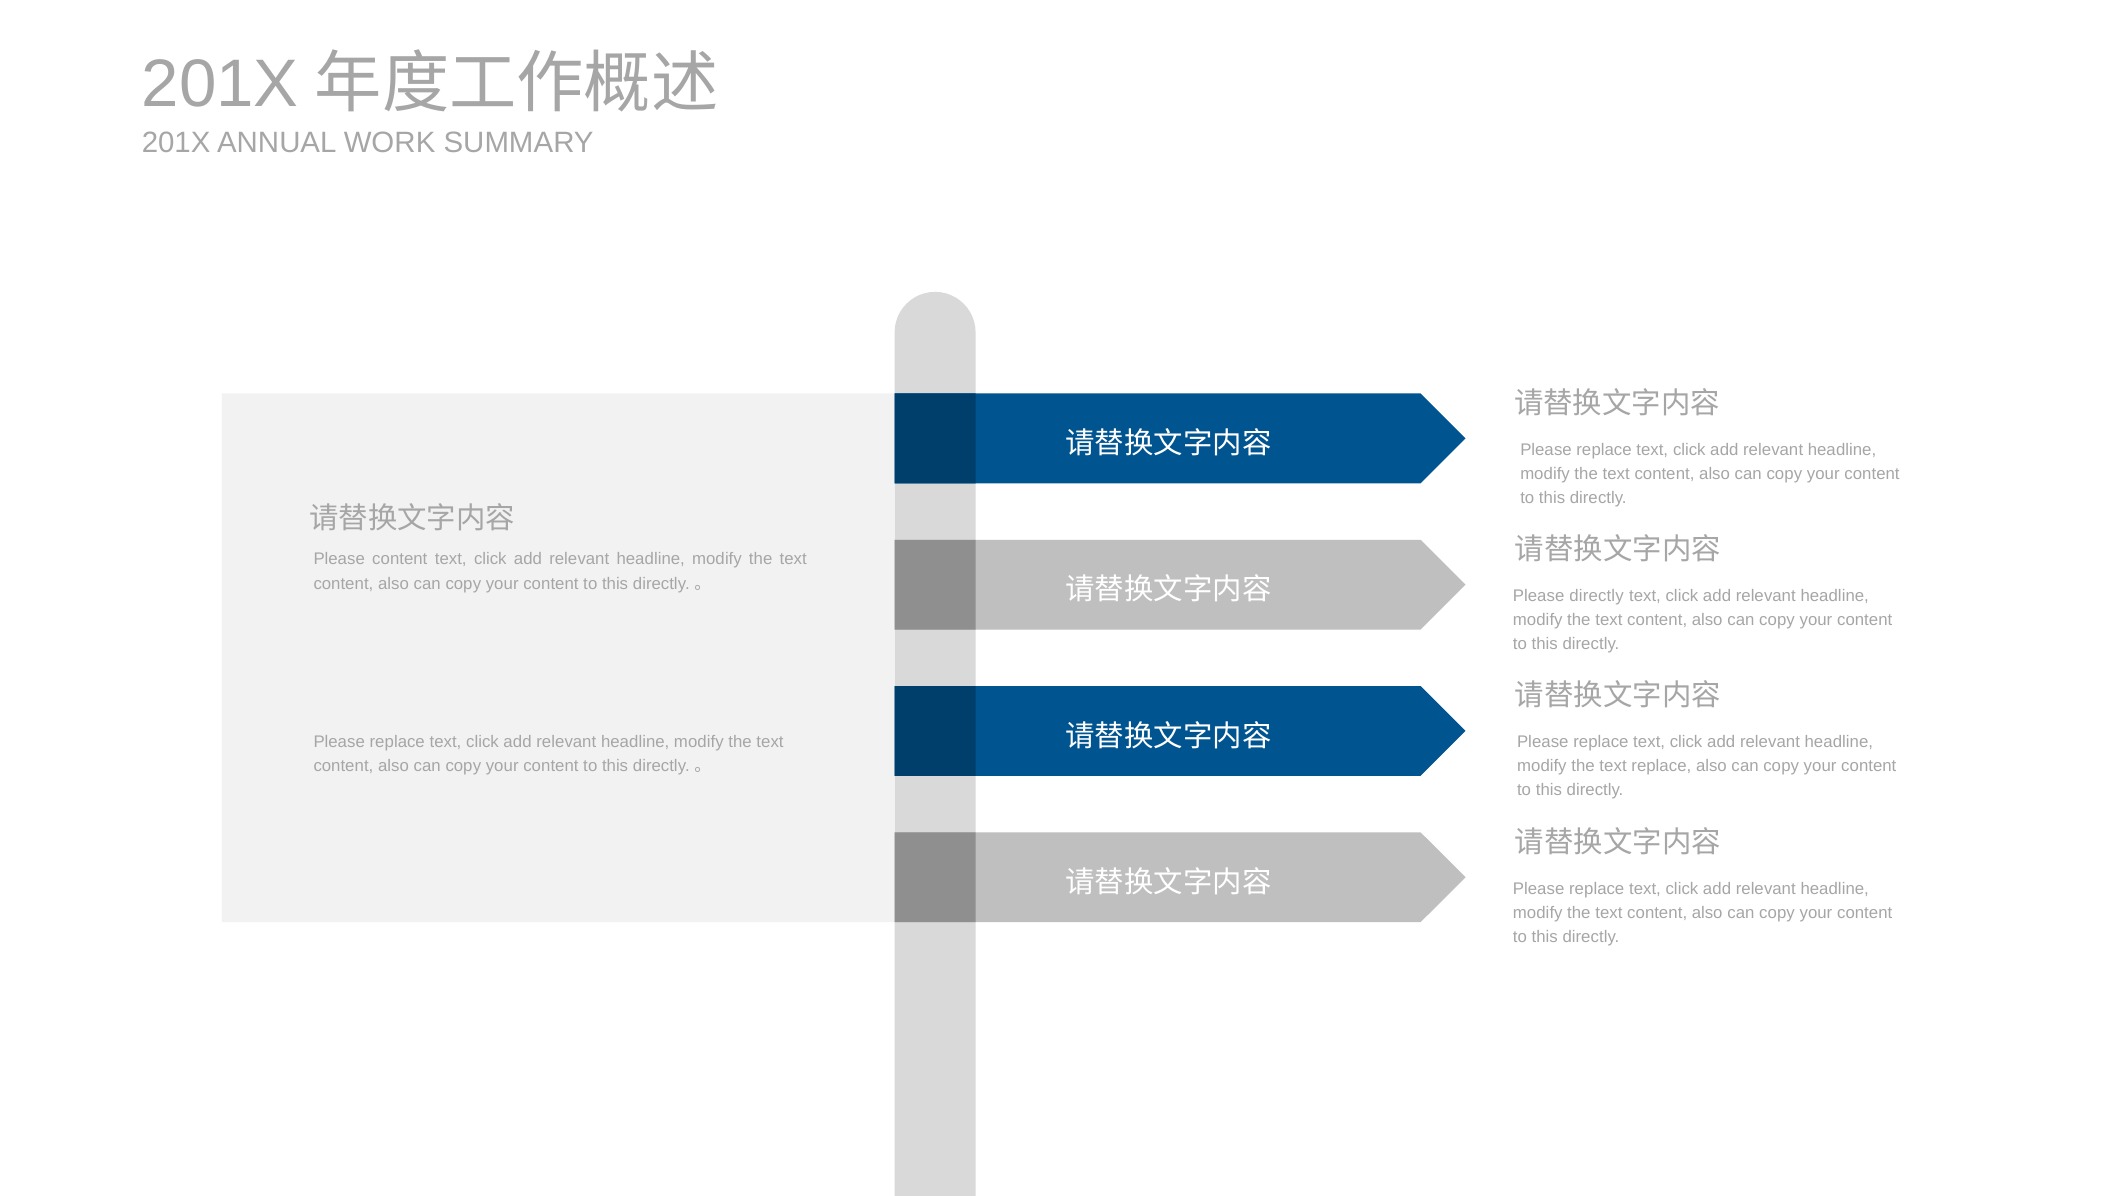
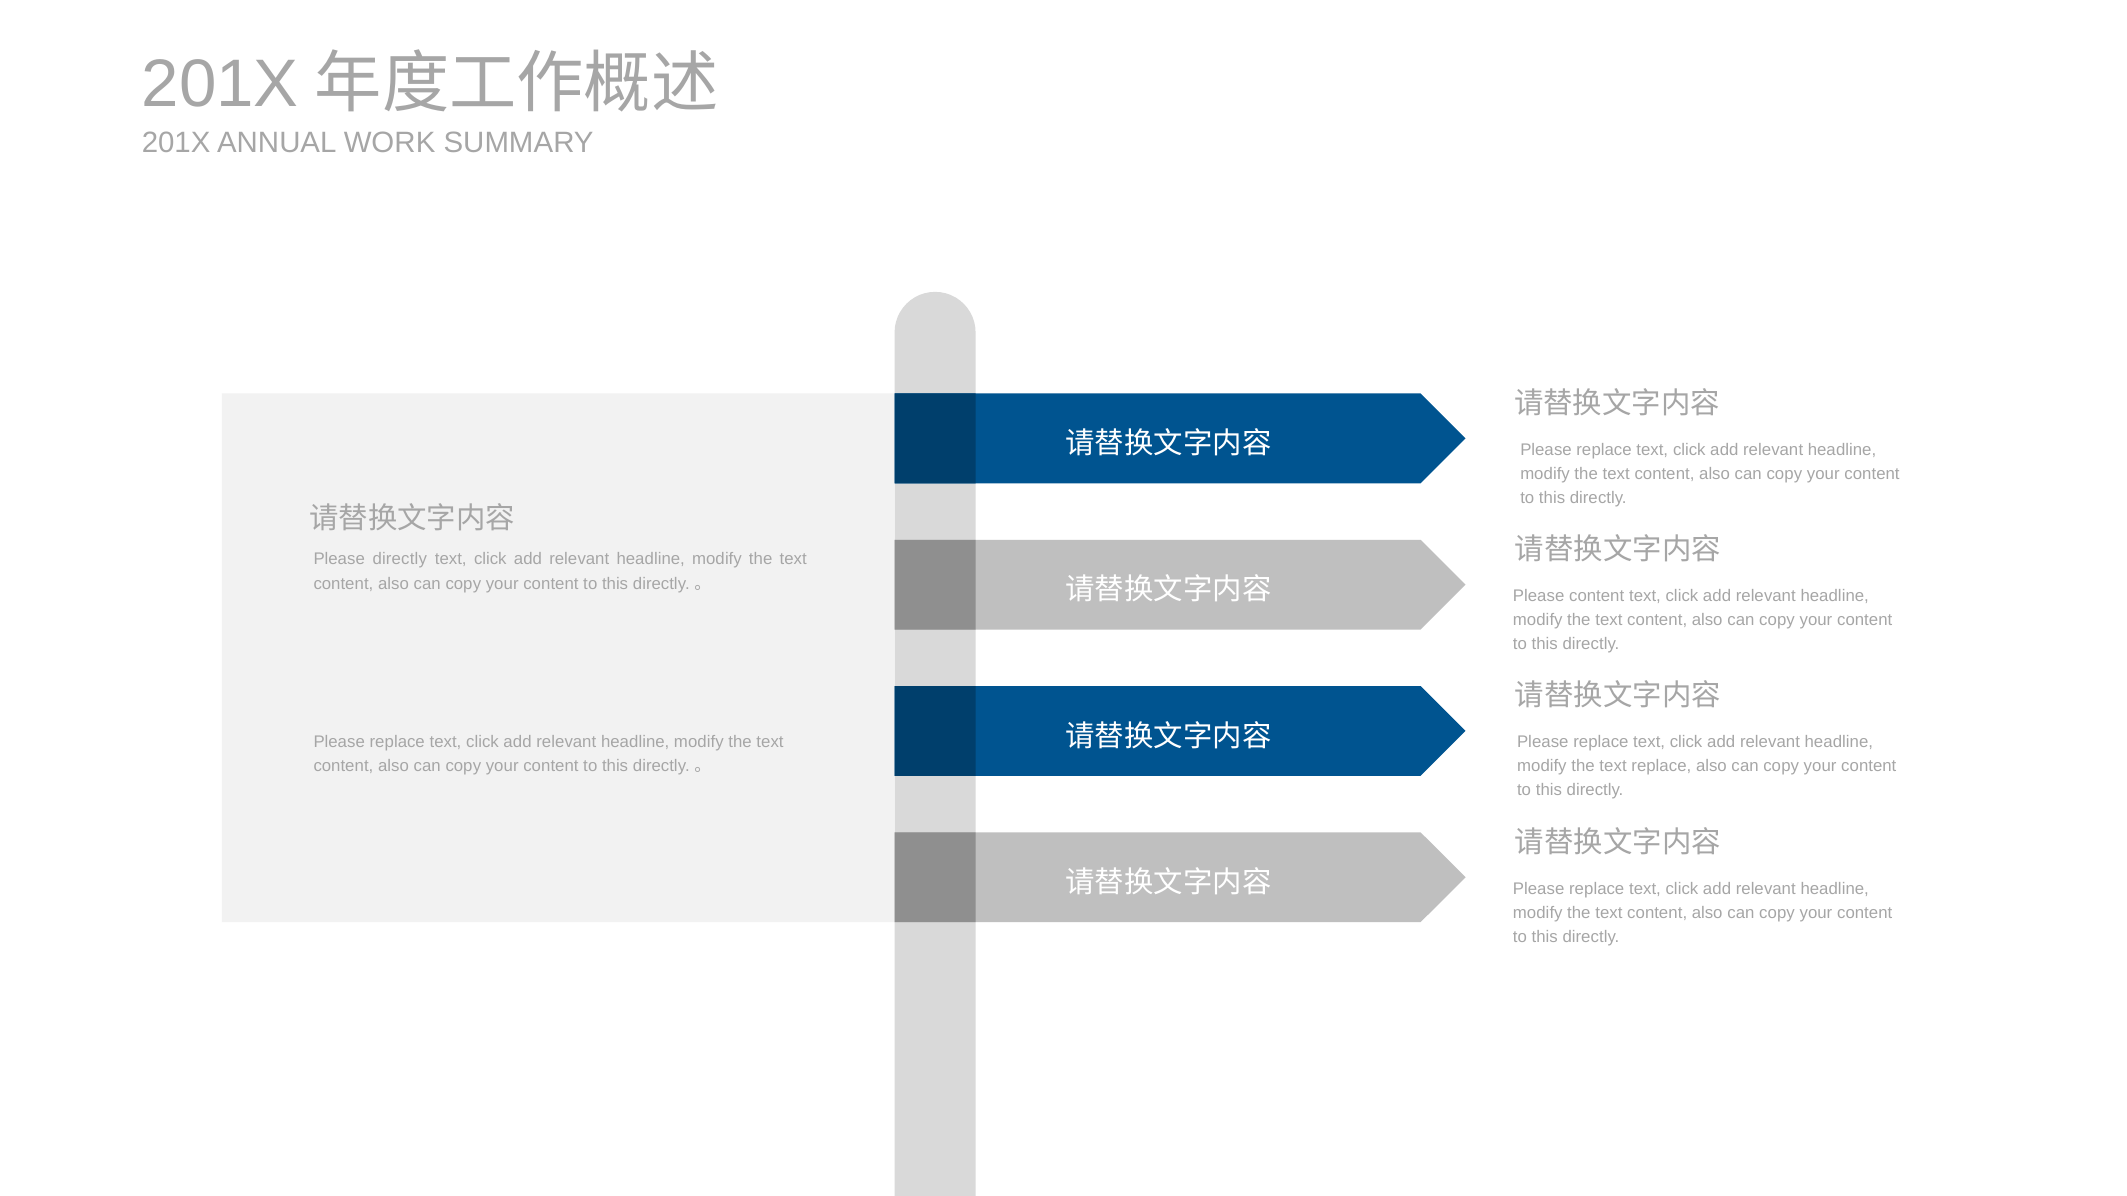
Please content: content -> directly
Please directly: directly -> content
